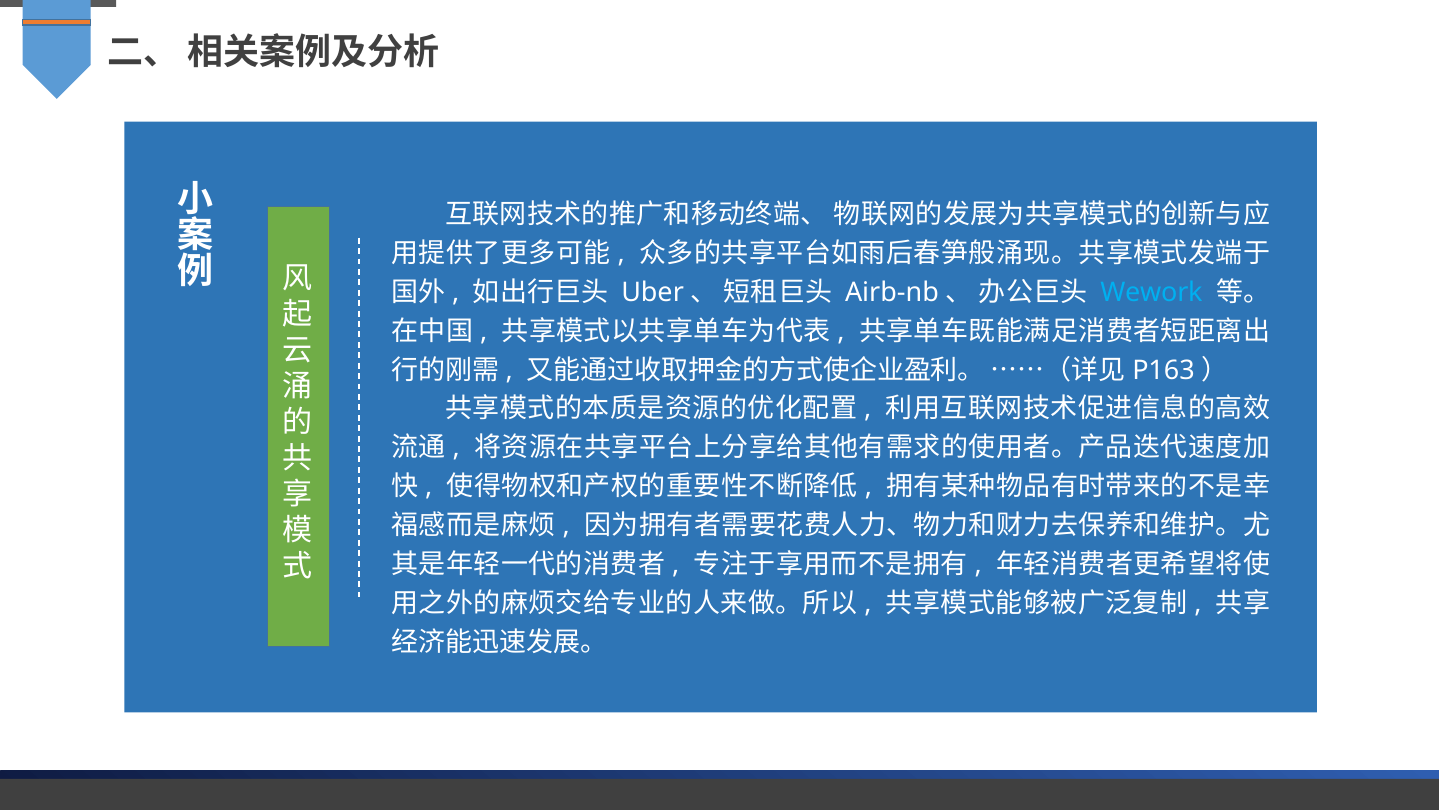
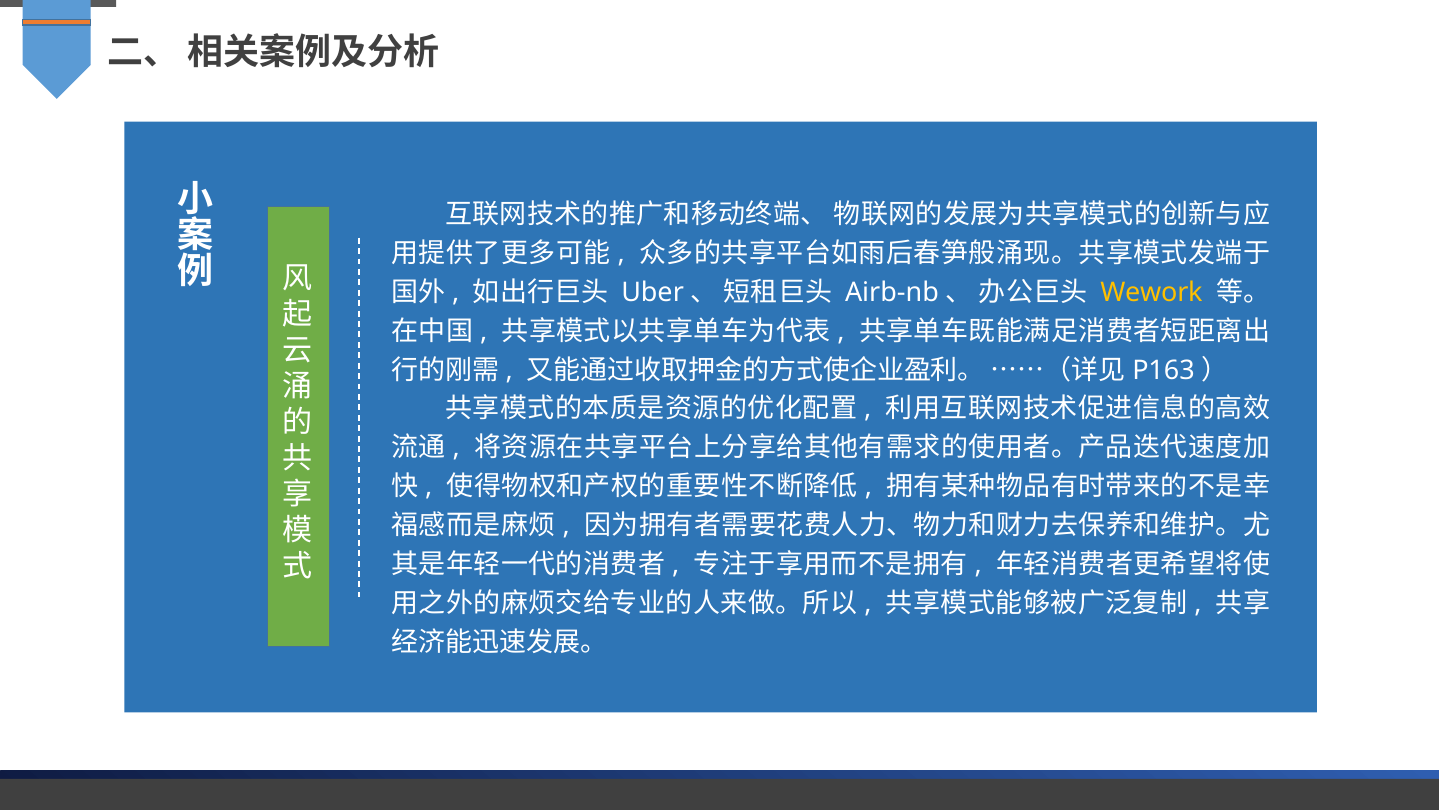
Wework colour: light blue -> yellow
